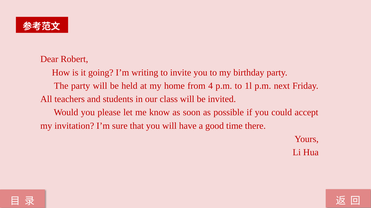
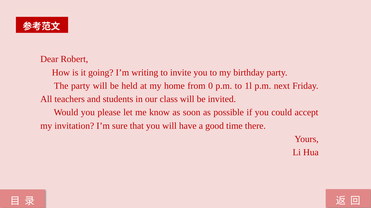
4: 4 -> 0
